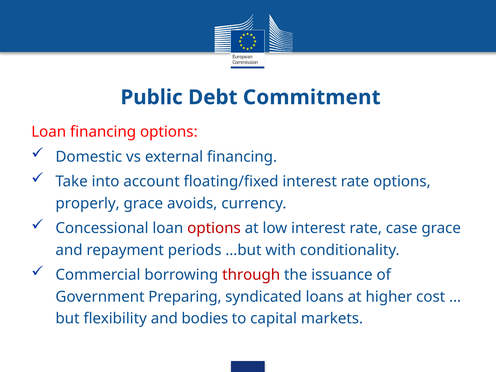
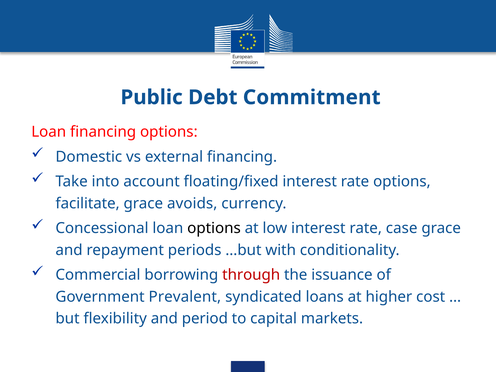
properly: properly -> facilitate
options at (214, 228) colour: red -> black
Preparing: Preparing -> Prevalent
bodies: bodies -> period
